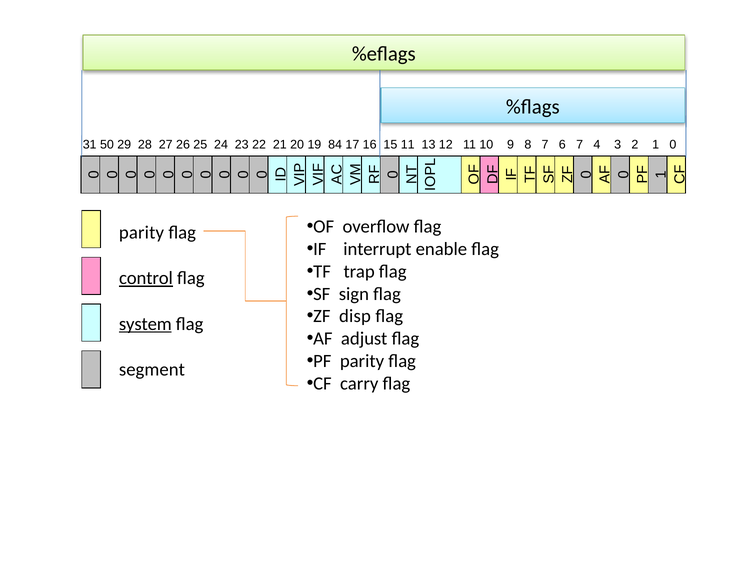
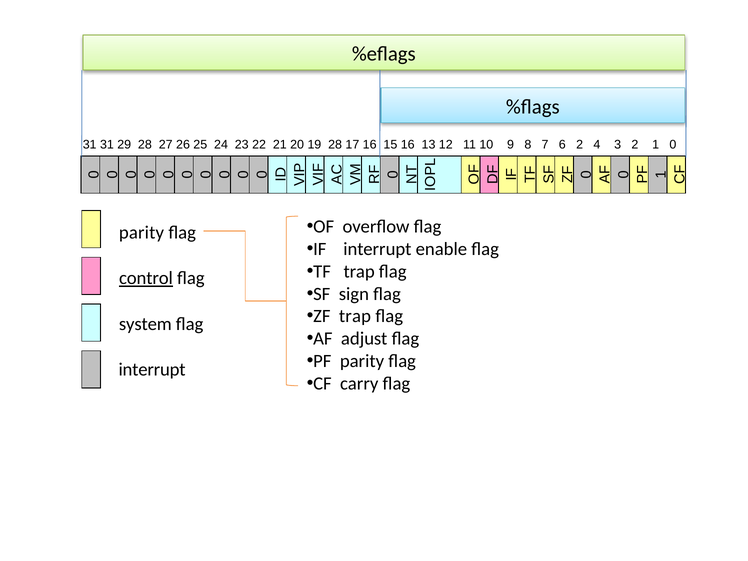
31 50: 50 -> 31
19 84: 84 -> 28
15 11: 11 -> 16
6 7: 7 -> 2
ZF disp: disp -> trap
system underline: present -> none
segment at (152, 370): segment -> interrupt
